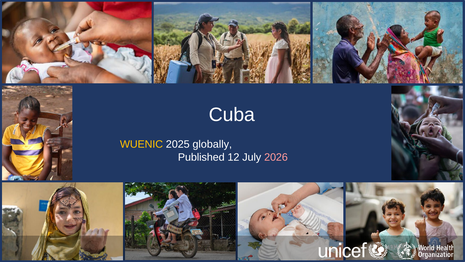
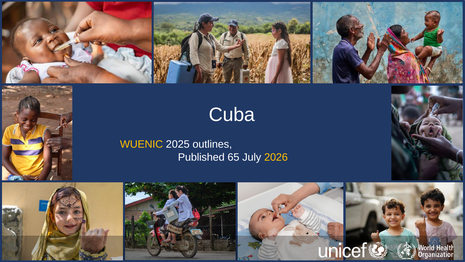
globally: globally -> outlines
12: 12 -> 65
2026 colour: pink -> yellow
